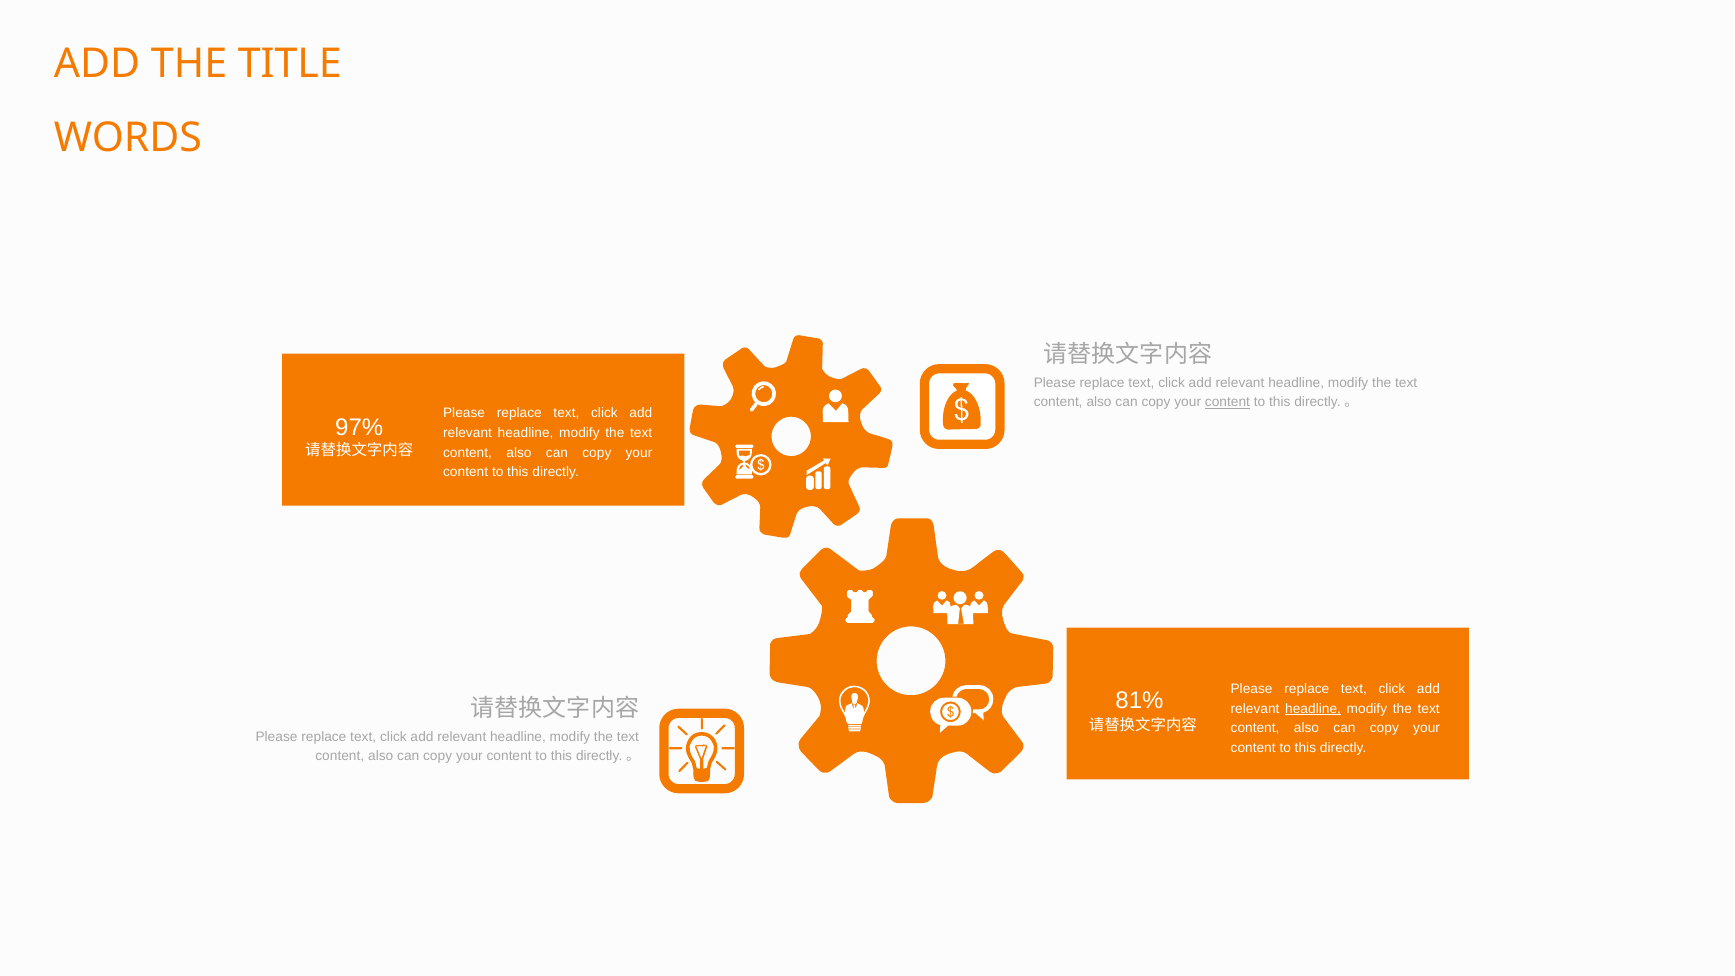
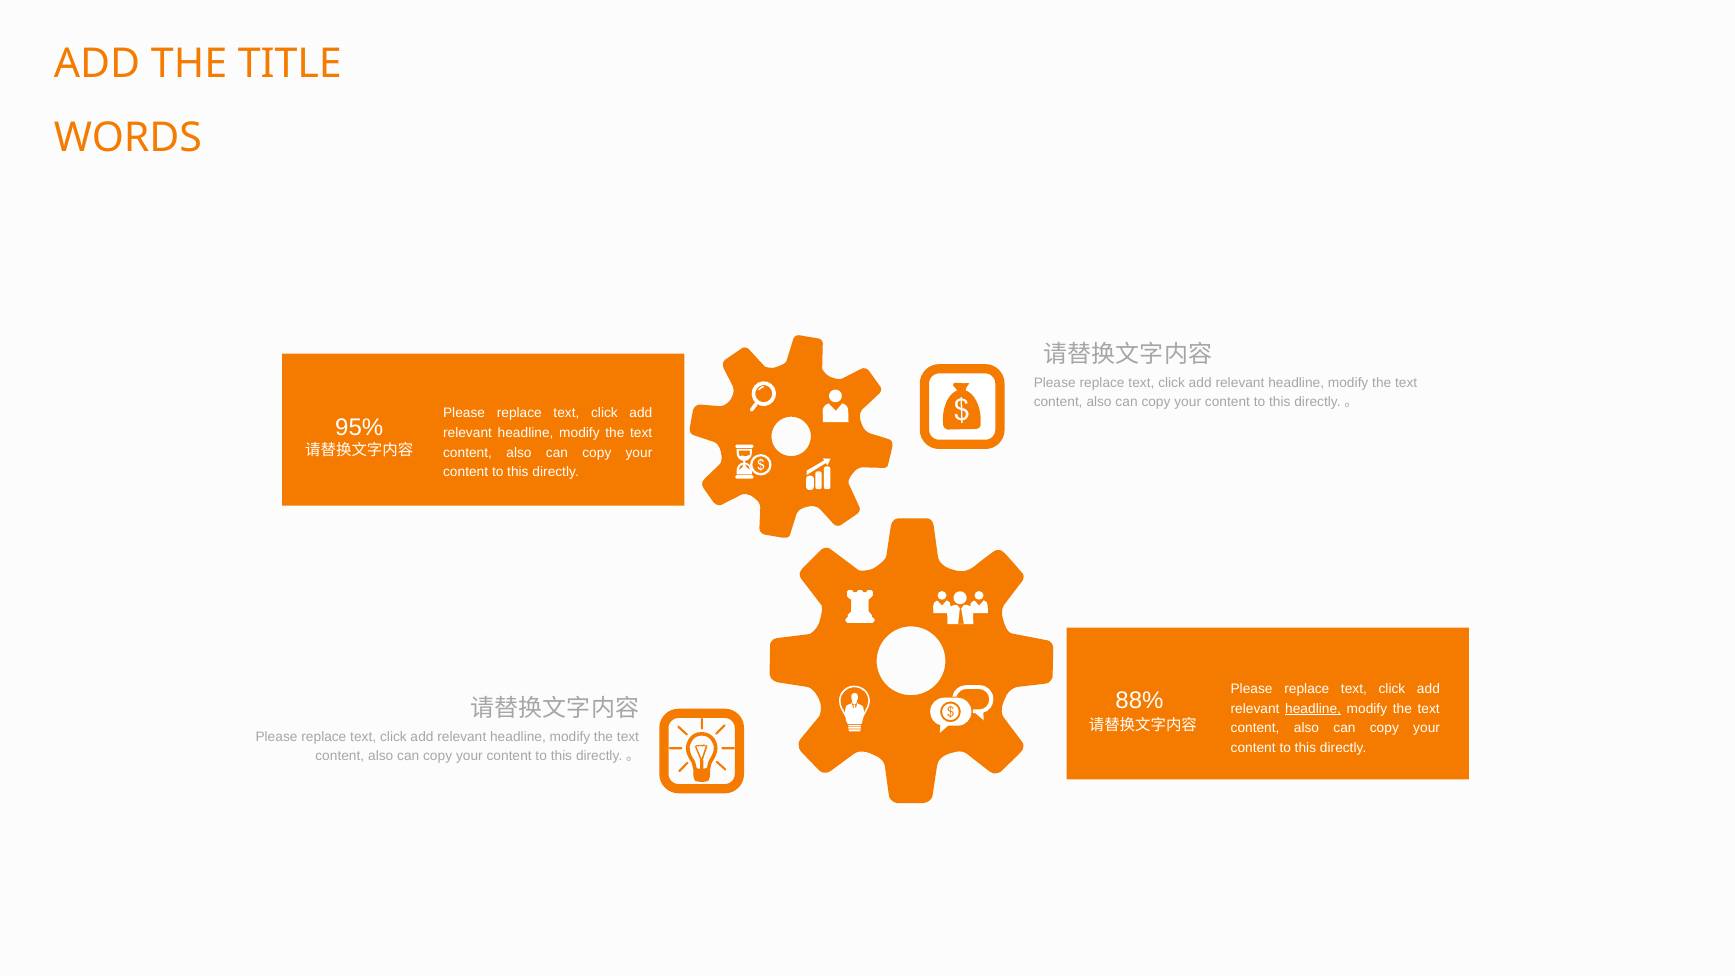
content at (1227, 402) underline: present -> none
97%: 97% -> 95%
81%: 81% -> 88%
